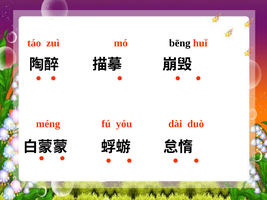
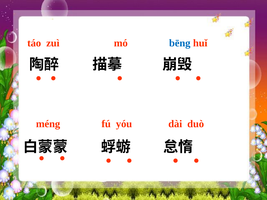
bēng colour: black -> blue
